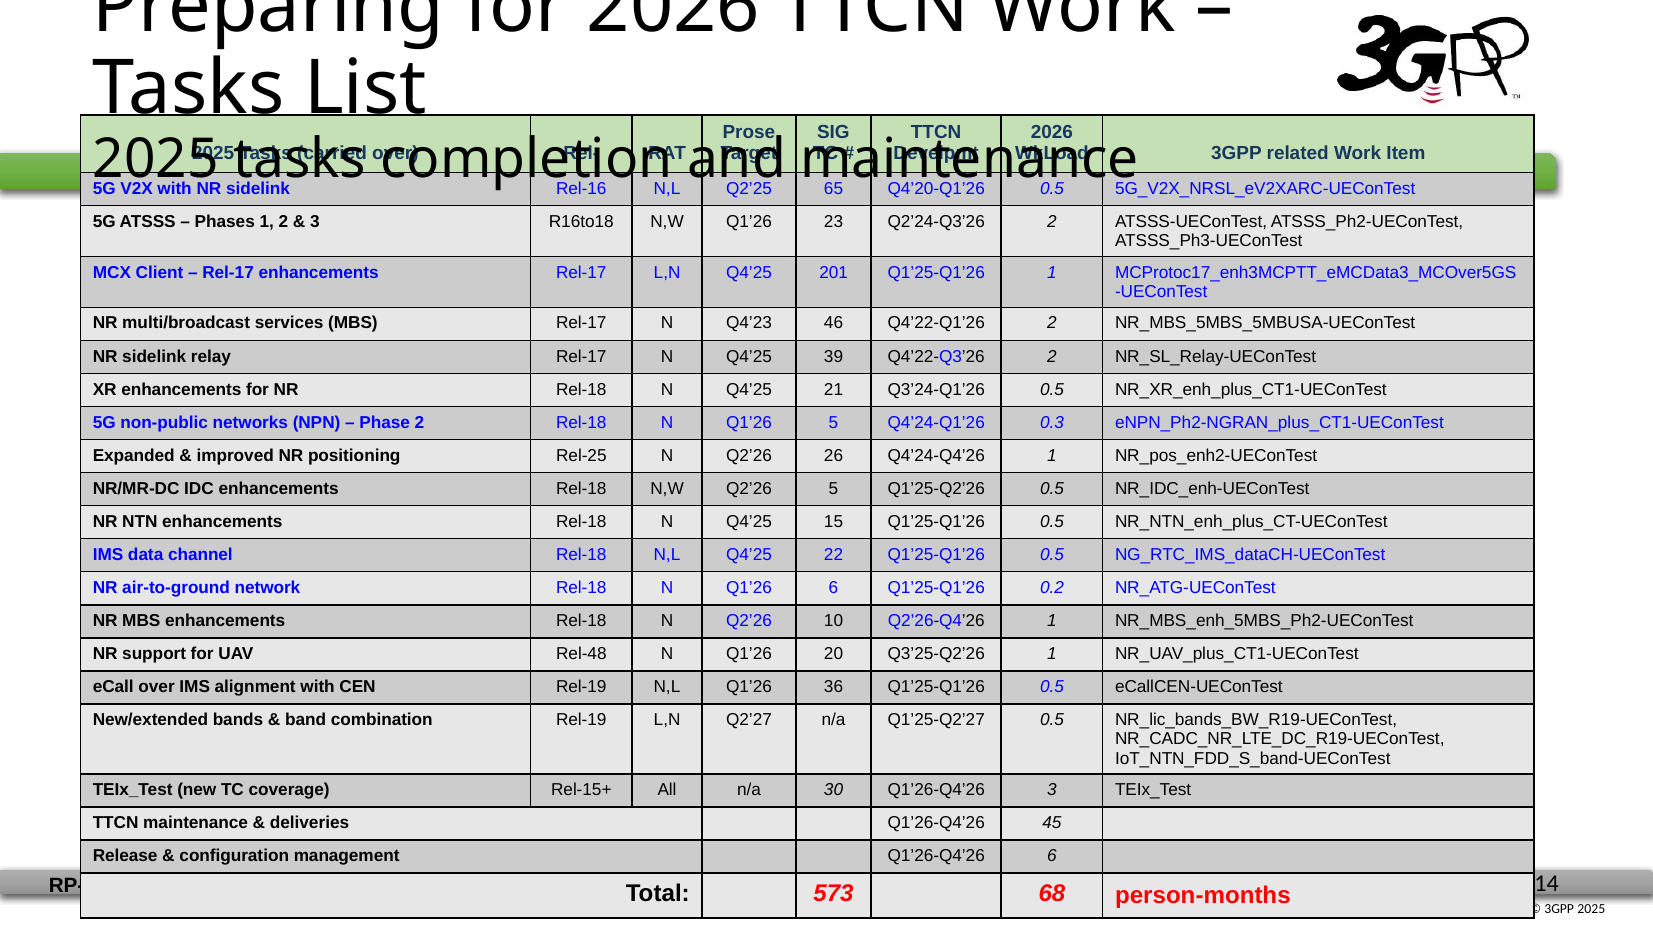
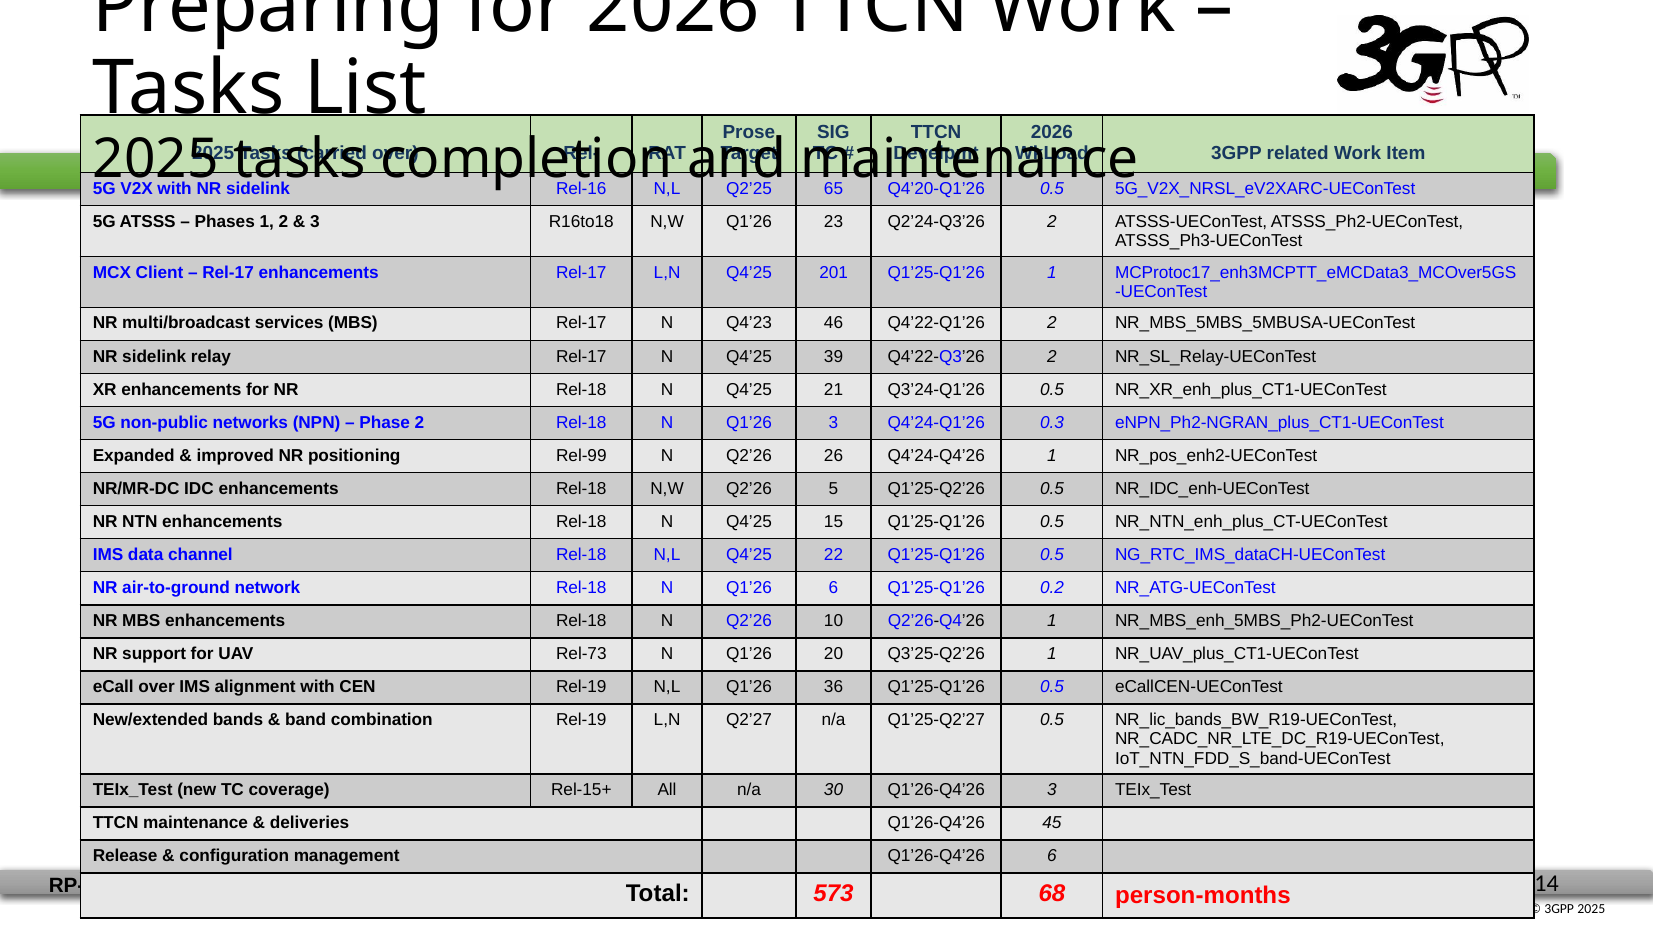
Q1’26 5: 5 -> 3
Rel-25: Rel-25 -> Rel-99
Rel-48: Rel-48 -> Rel-73
